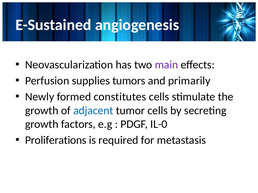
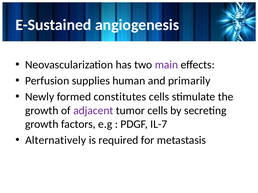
tumors: tumors -> human
adjacent colour: blue -> purple
IL-0: IL-0 -> IL-7
Proliferations: Proliferations -> Alternatively
